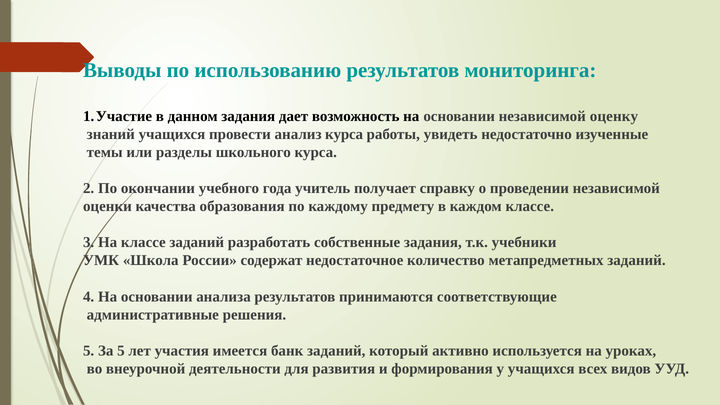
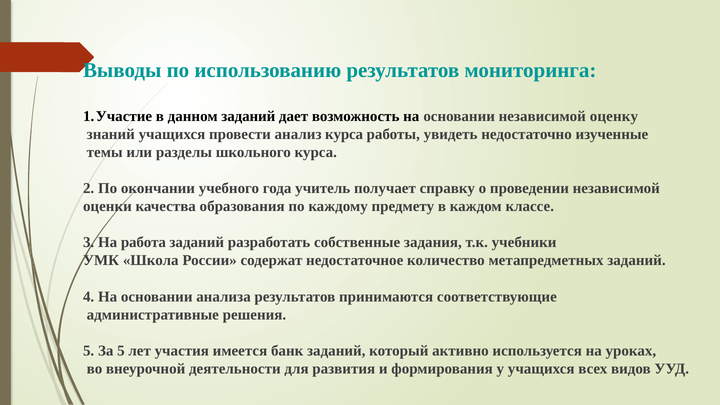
данном задания: задания -> заданий
На классе: классе -> работа
